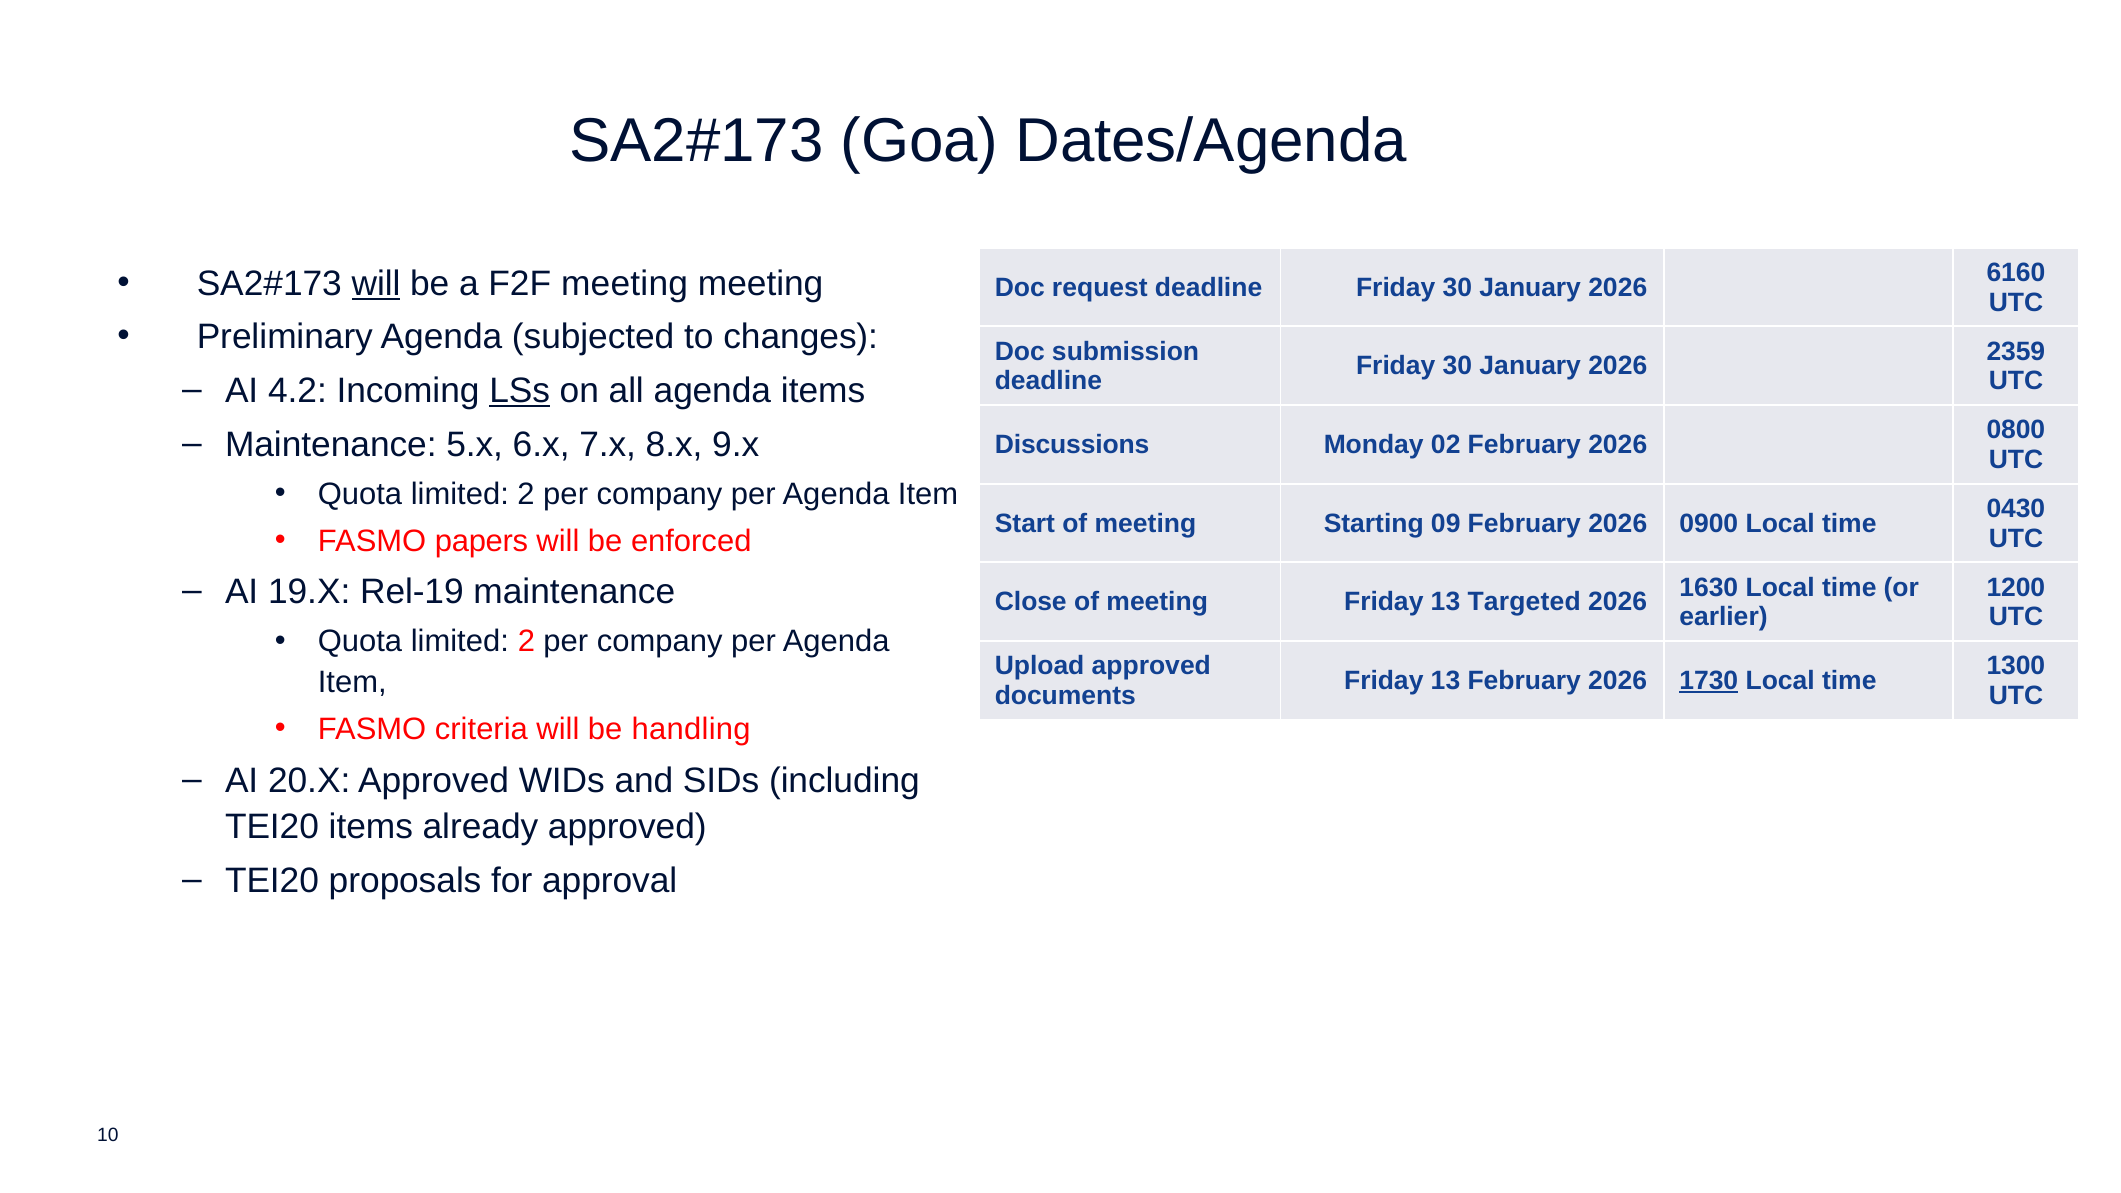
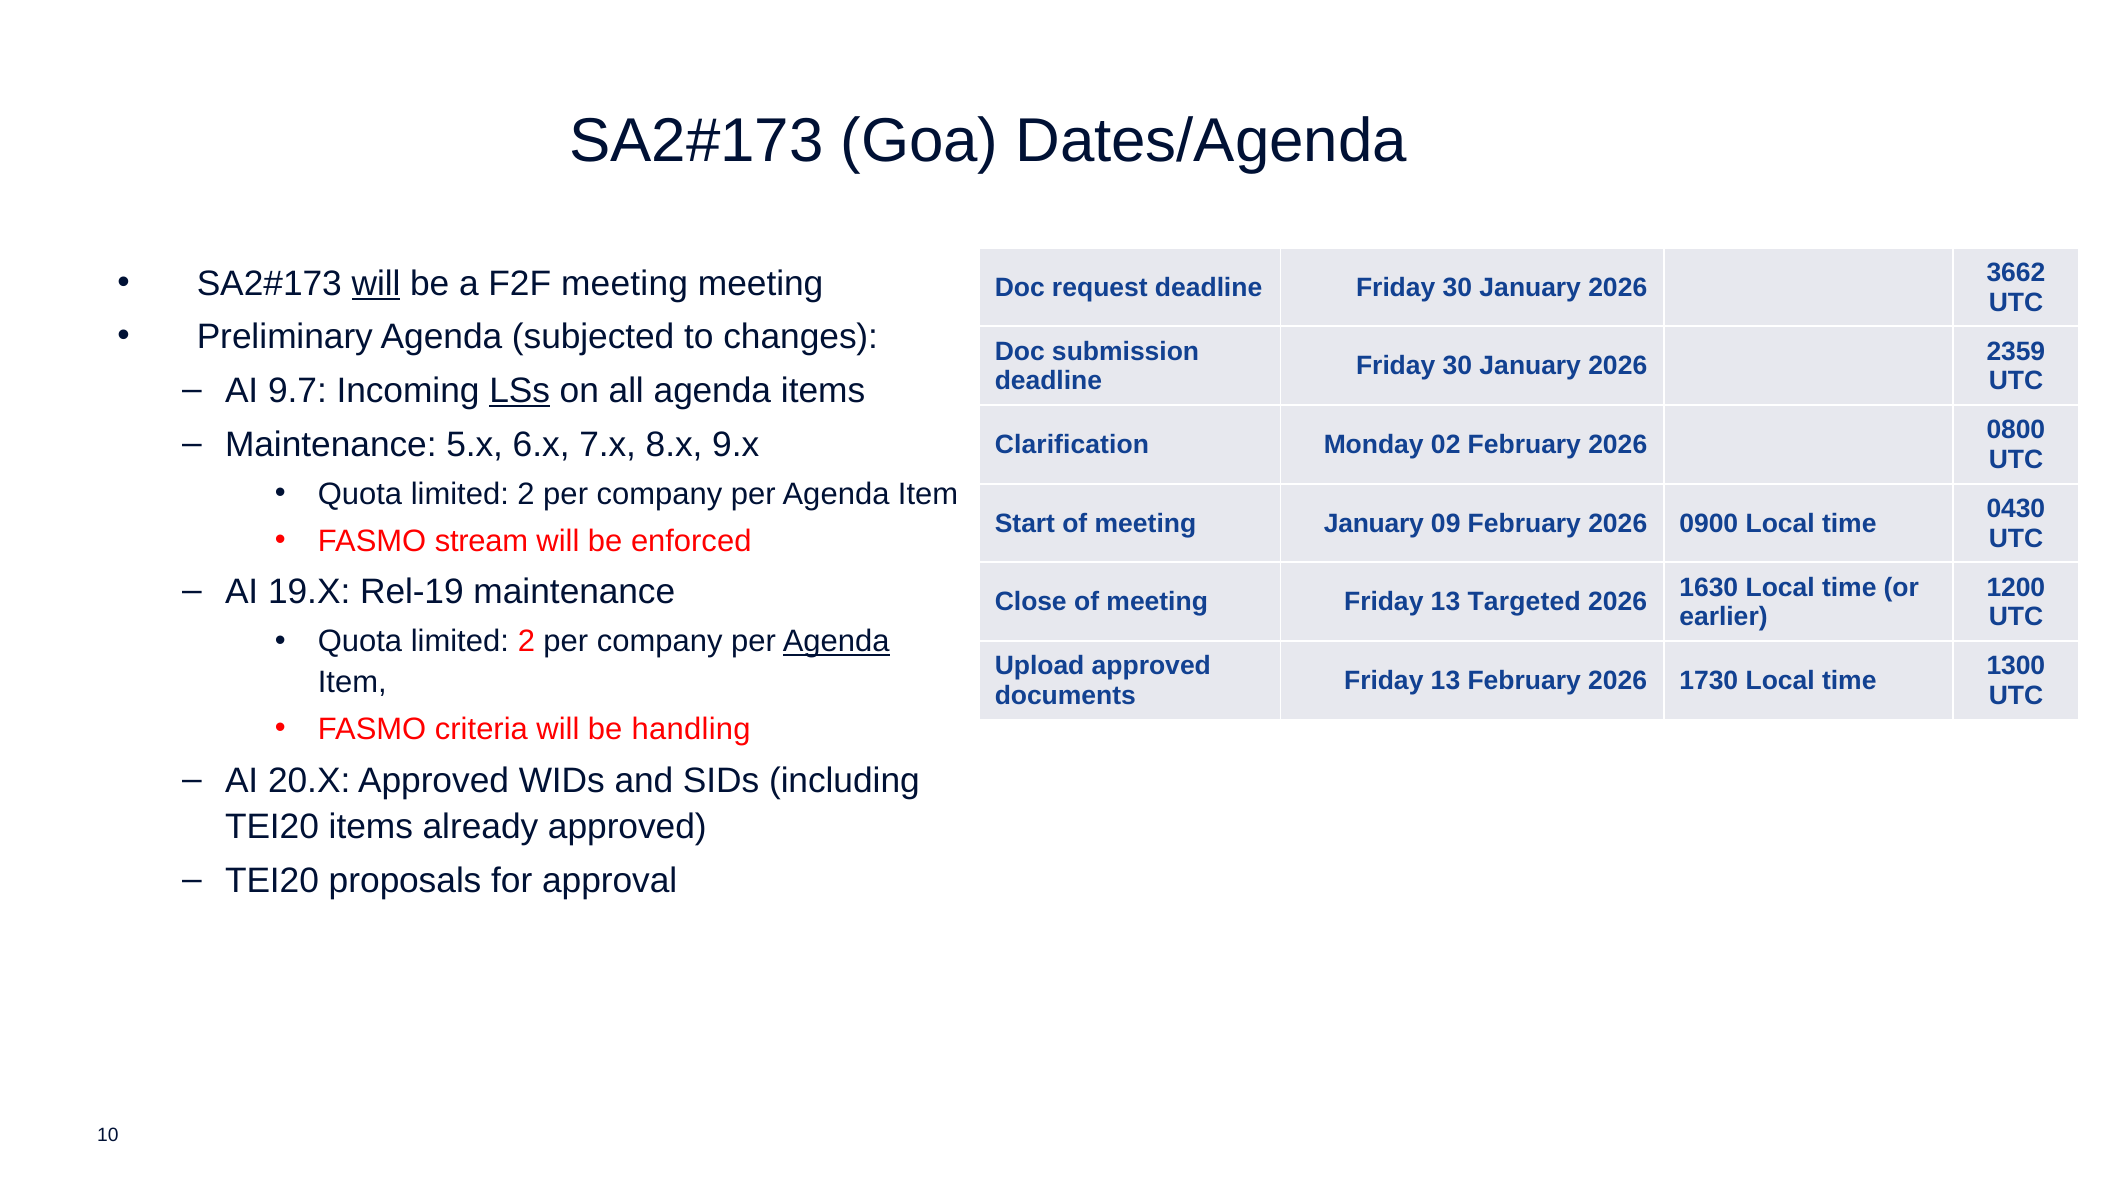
6160: 6160 -> 3662
4.2: 4.2 -> 9.7
Discussions: Discussions -> Clarification
meeting Starting: Starting -> January
papers: papers -> stream
Agenda at (836, 642) underline: none -> present
1730 underline: present -> none
